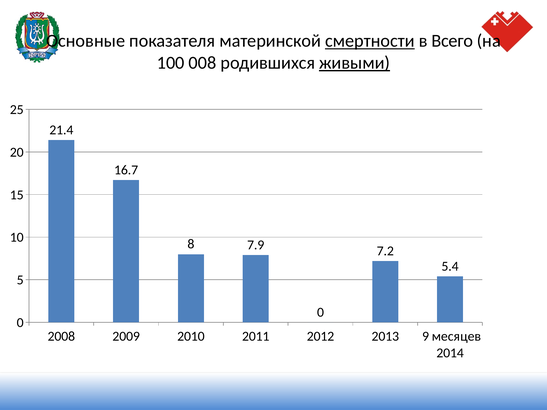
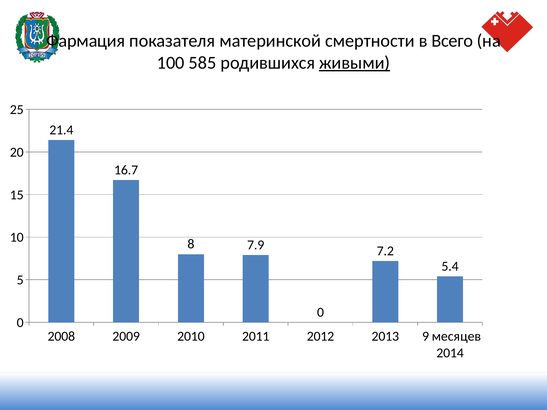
Основные: Основные -> Фармация
смертности underline: present -> none
008: 008 -> 585
